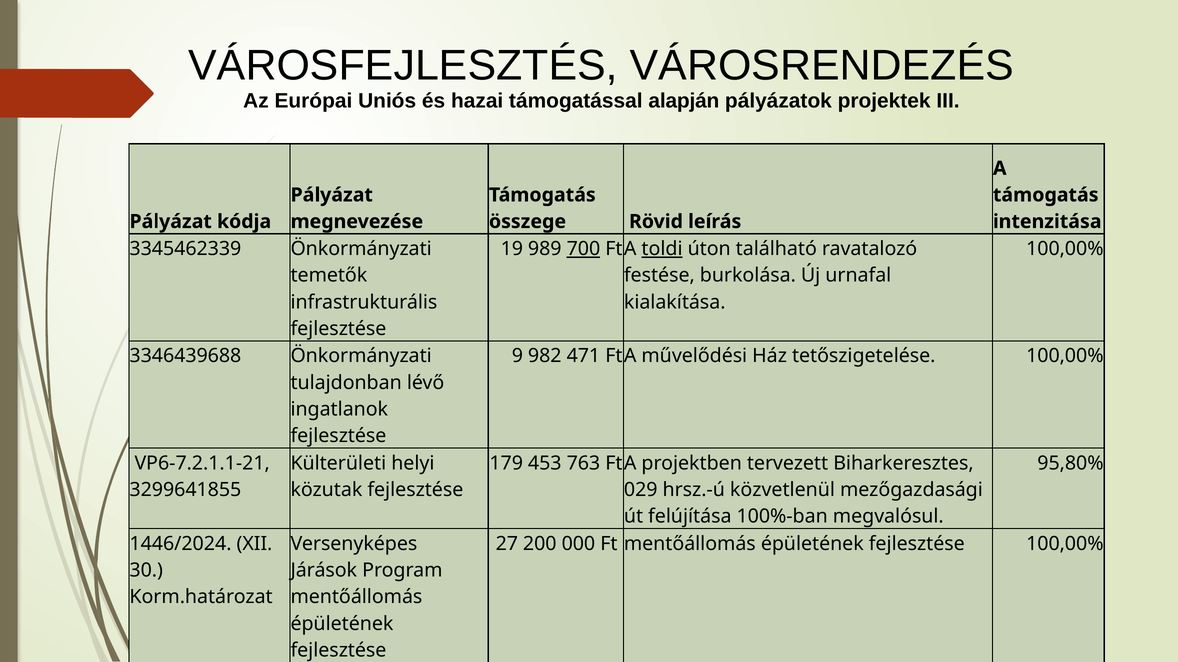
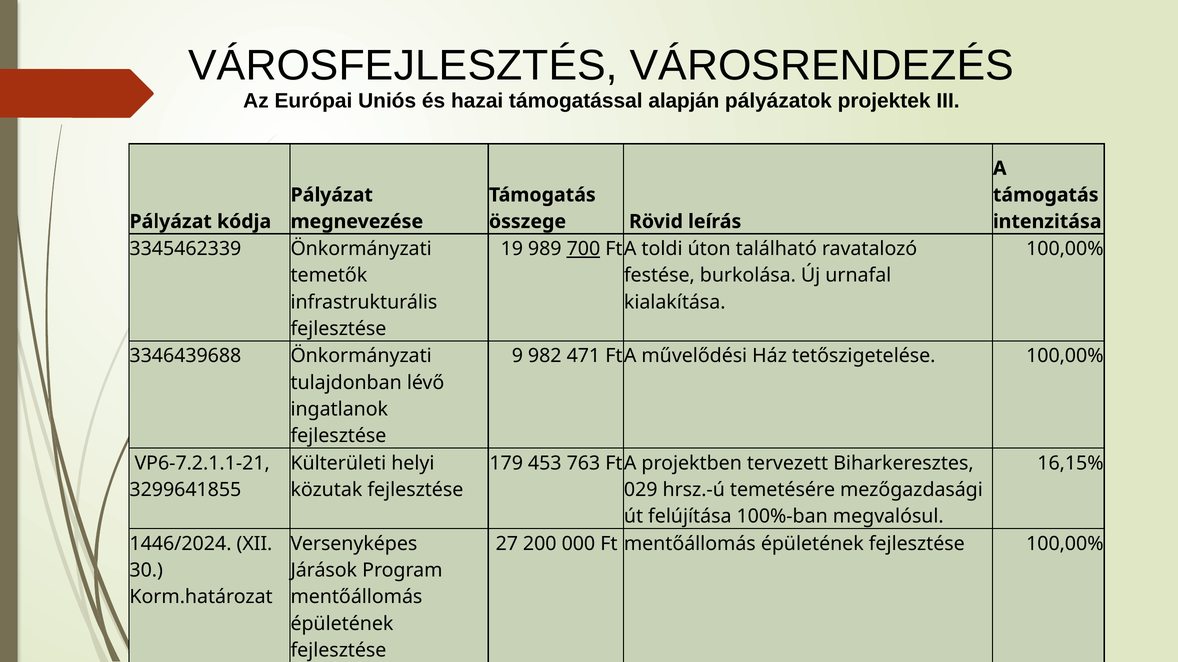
toldi underline: present -> none
95,80%: 95,80% -> 16,15%
közvetlenül: közvetlenül -> temetésére
